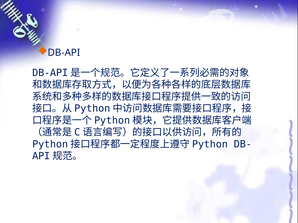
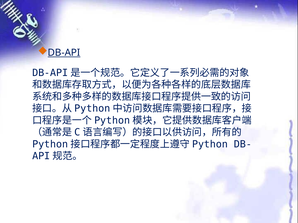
DB-API underline: none -> present
